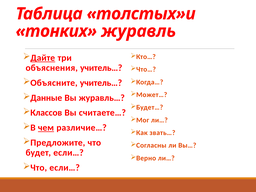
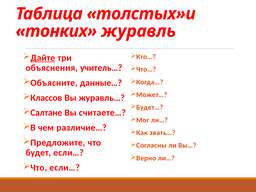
Объясните учитель…: учитель… -> данные…
Данные: Данные -> Классов
Классов: Классов -> Салтане
чем underline: present -> none
